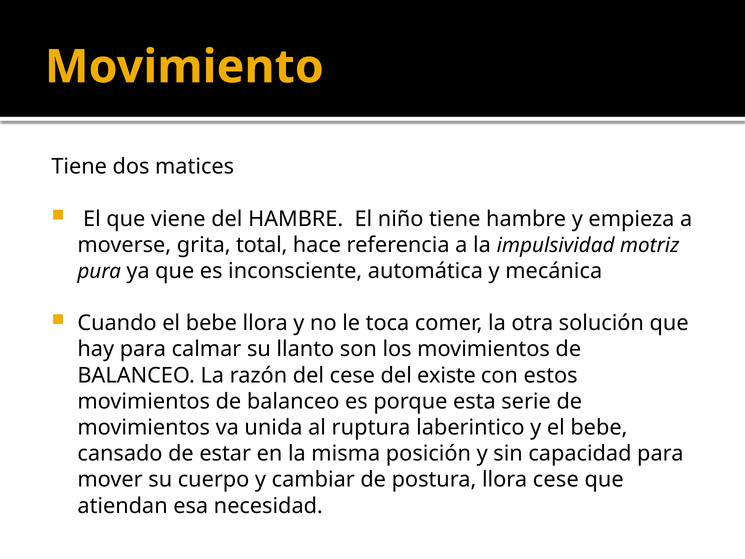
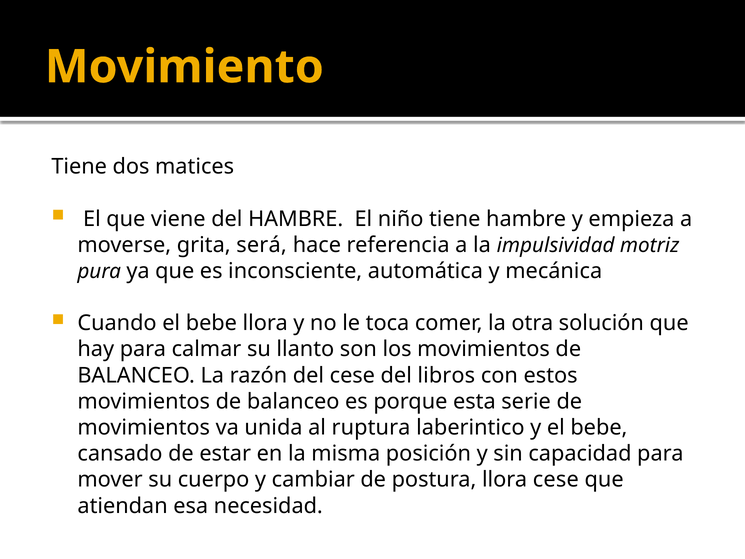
total: total -> será
existe: existe -> libros
